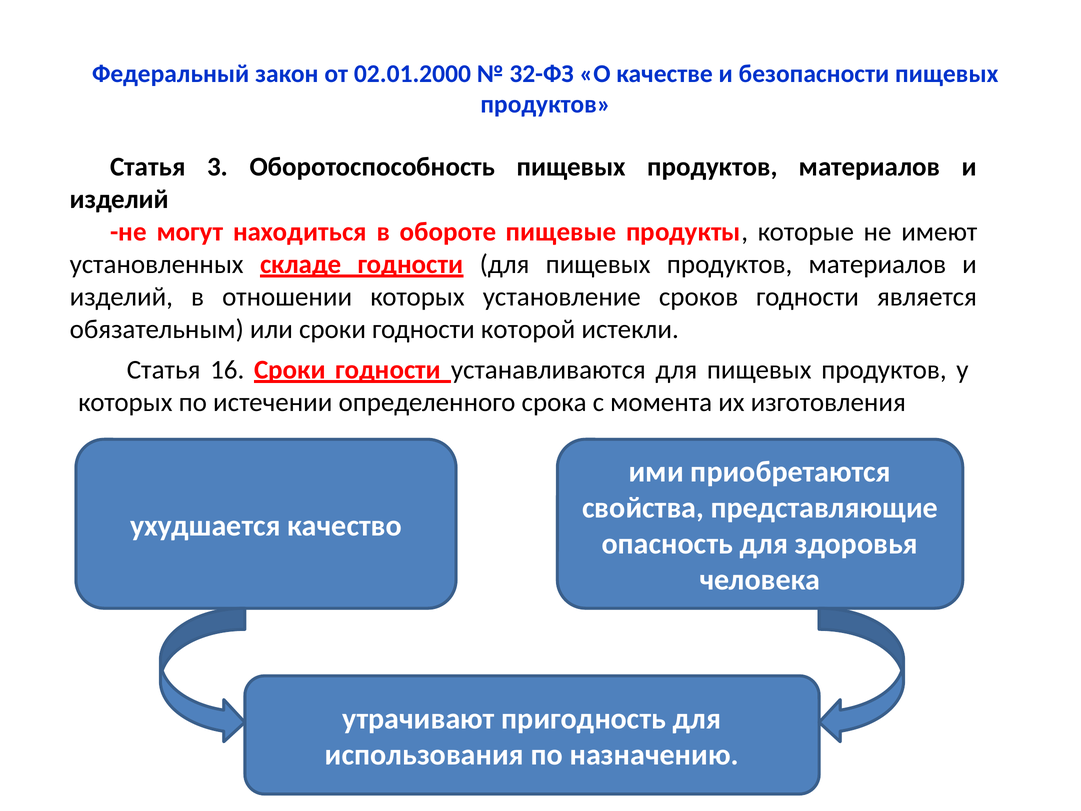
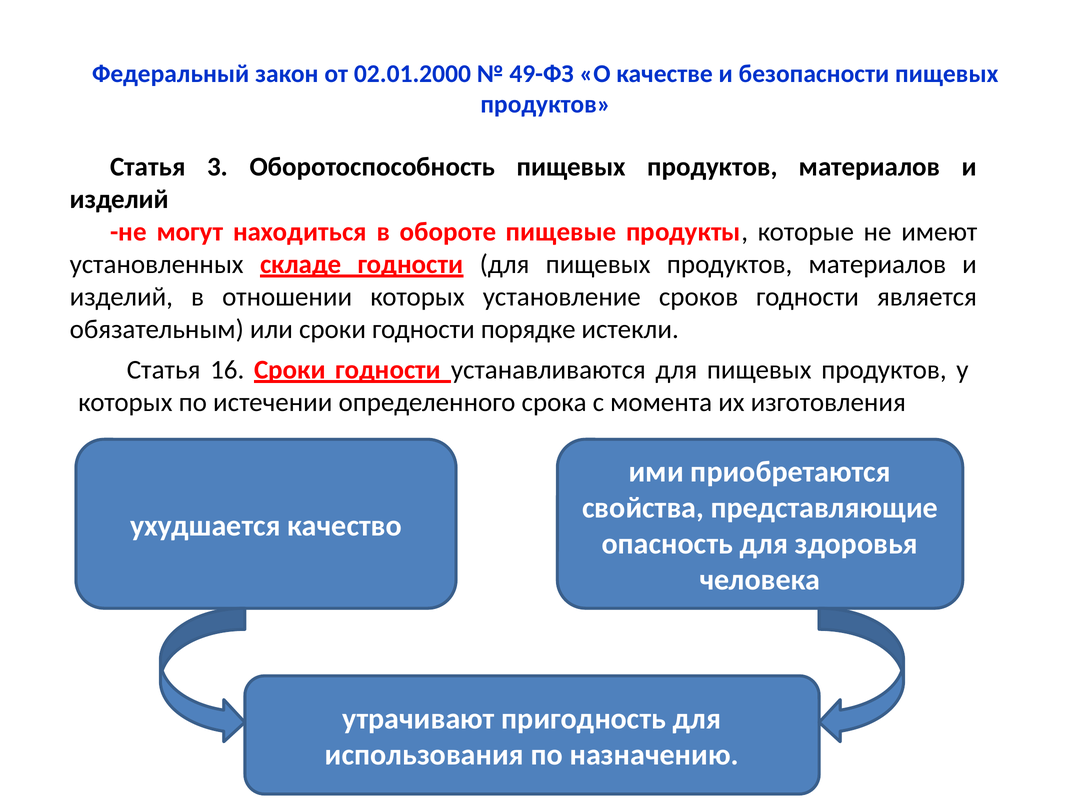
32-ФЗ: 32-ФЗ -> 49-ФЗ
которой: которой -> порядке
